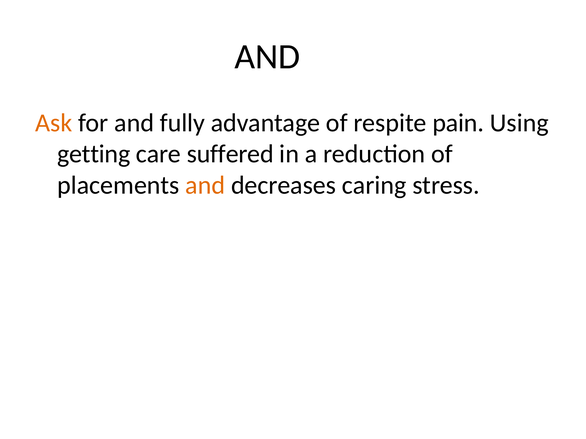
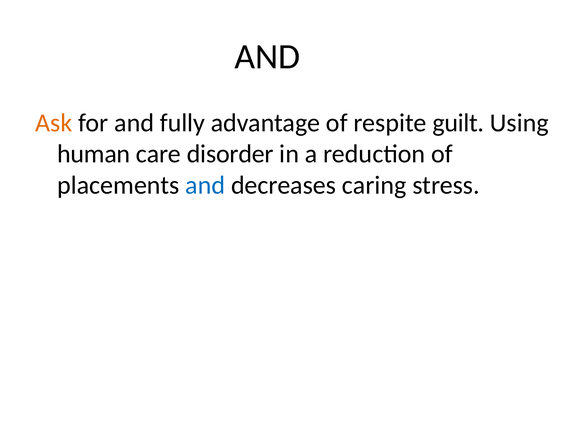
pain: pain -> guilt
getting: getting -> human
suffered: suffered -> disorder
and at (205, 185) colour: orange -> blue
